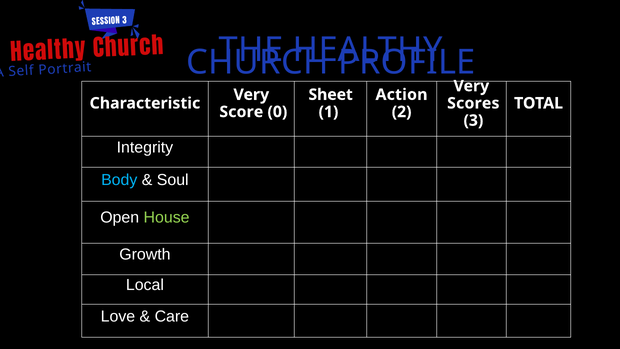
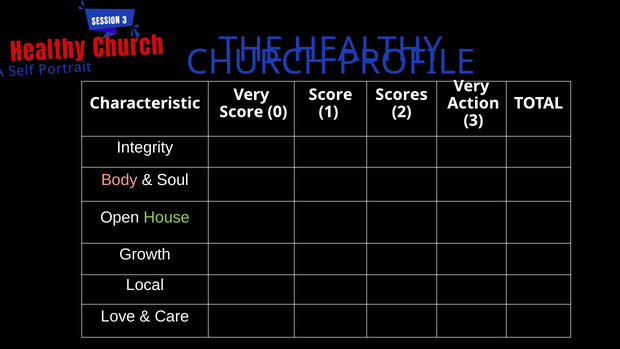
Sheet at (331, 95): Sheet -> Score
Action: Action -> Scores
Scores: Scores -> Action
Body colour: light blue -> pink
